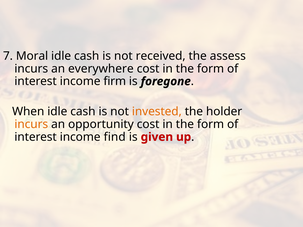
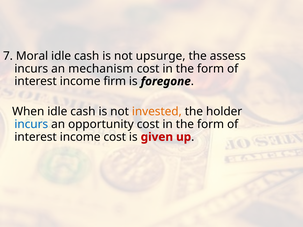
received: received -> upsurge
everywhere: everywhere -> mechanism
incurs at (31, 124) colour: orange -> blue
income find: find -> cost
